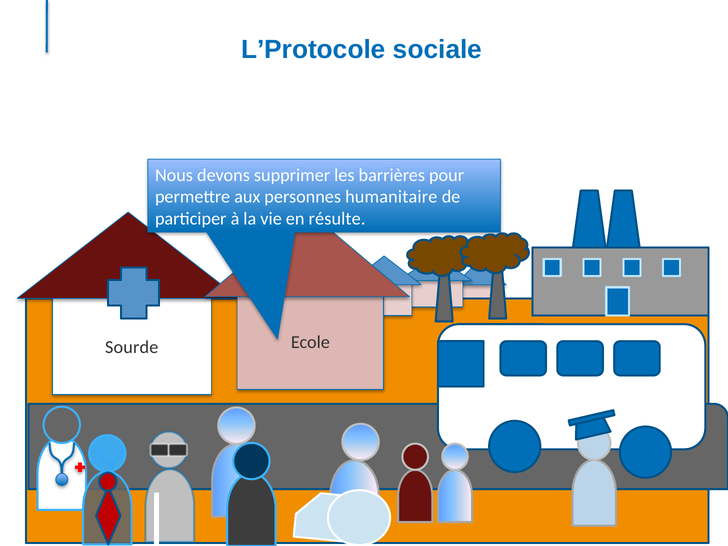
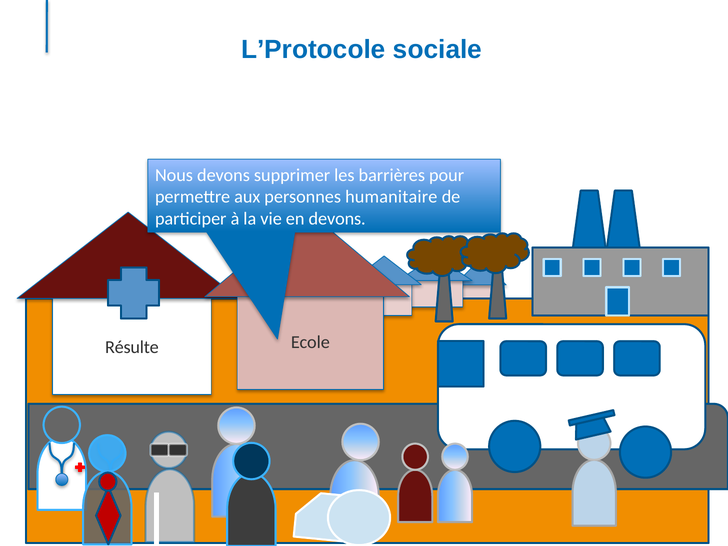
en résulte: résulte -> devons
Sourde: Sourde -> Résulte
